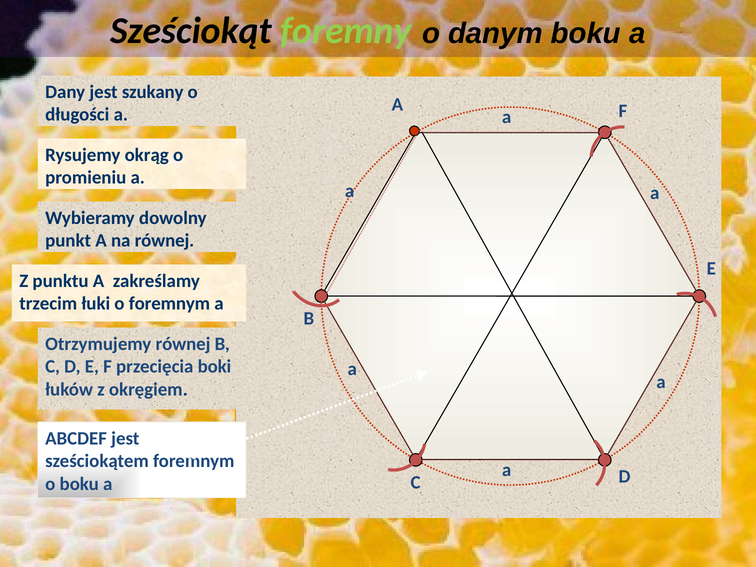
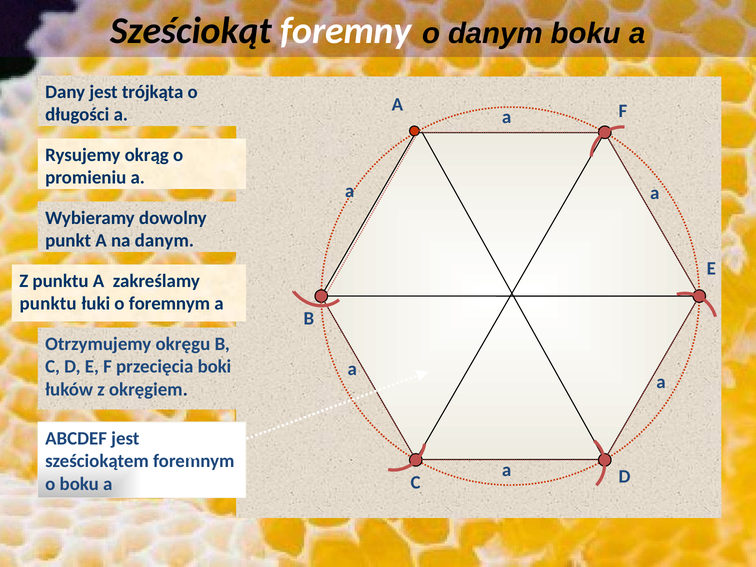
foremny colour: light green -> white
szukany: szukany -> trójkąta
na równej: równej -> danym
trzecim at (48, 304): trzecim -> punktu
Otrzymujemy równej: równej -> okręgu
